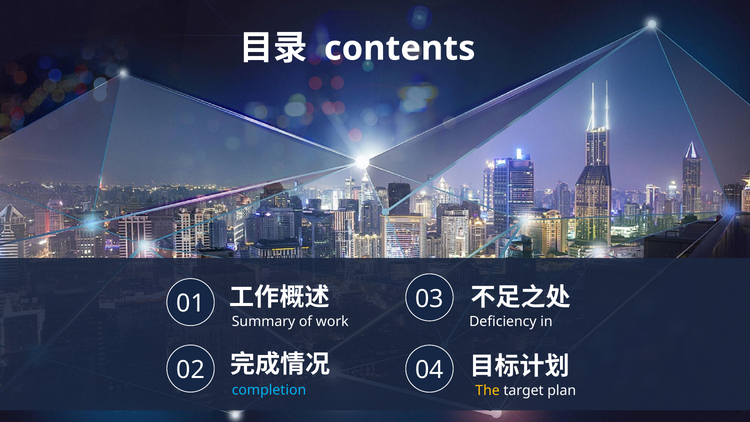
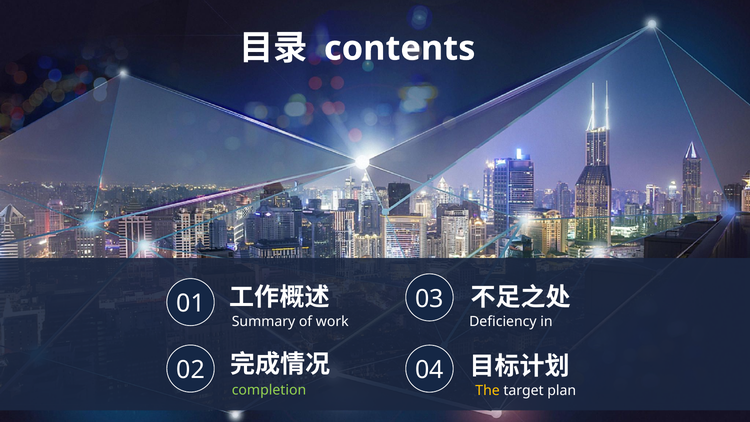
completion colour: light blue -> light green
